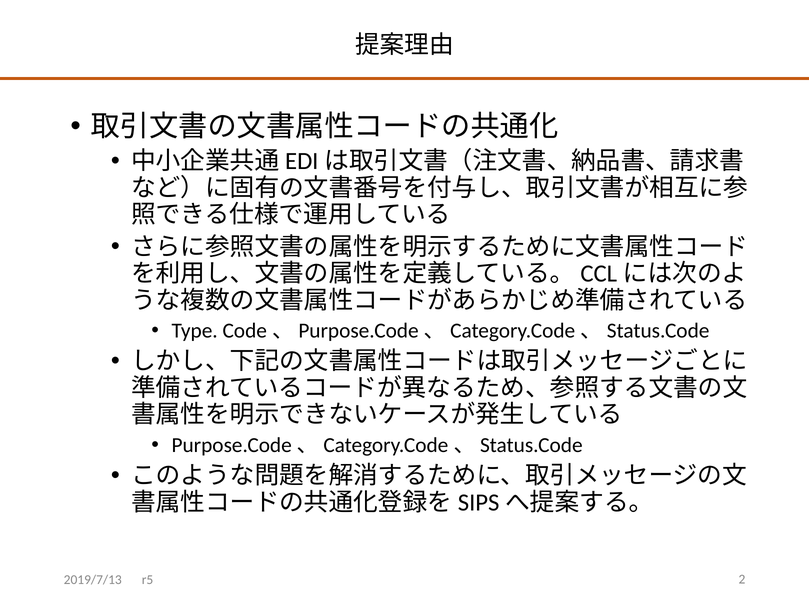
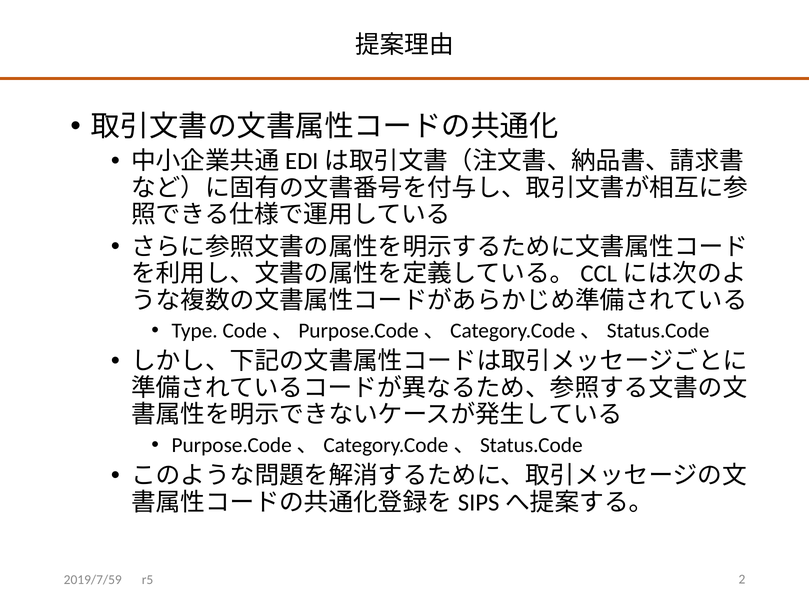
2019/7/13: 2019/7/13 -> 2019/7/59
